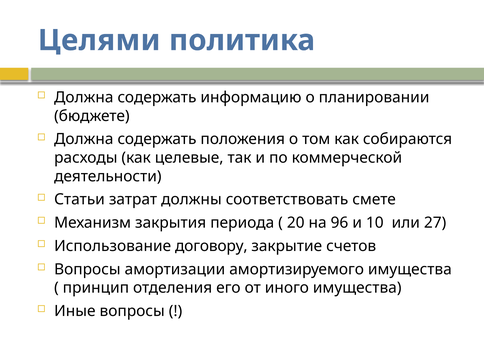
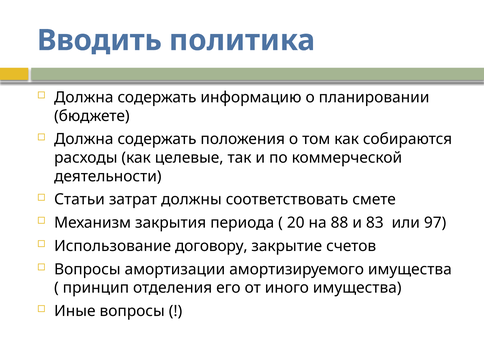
Целями: Целями -> Вводить
96: 96 -> 88
10: 10 -> 83
27: 27 -> 97
